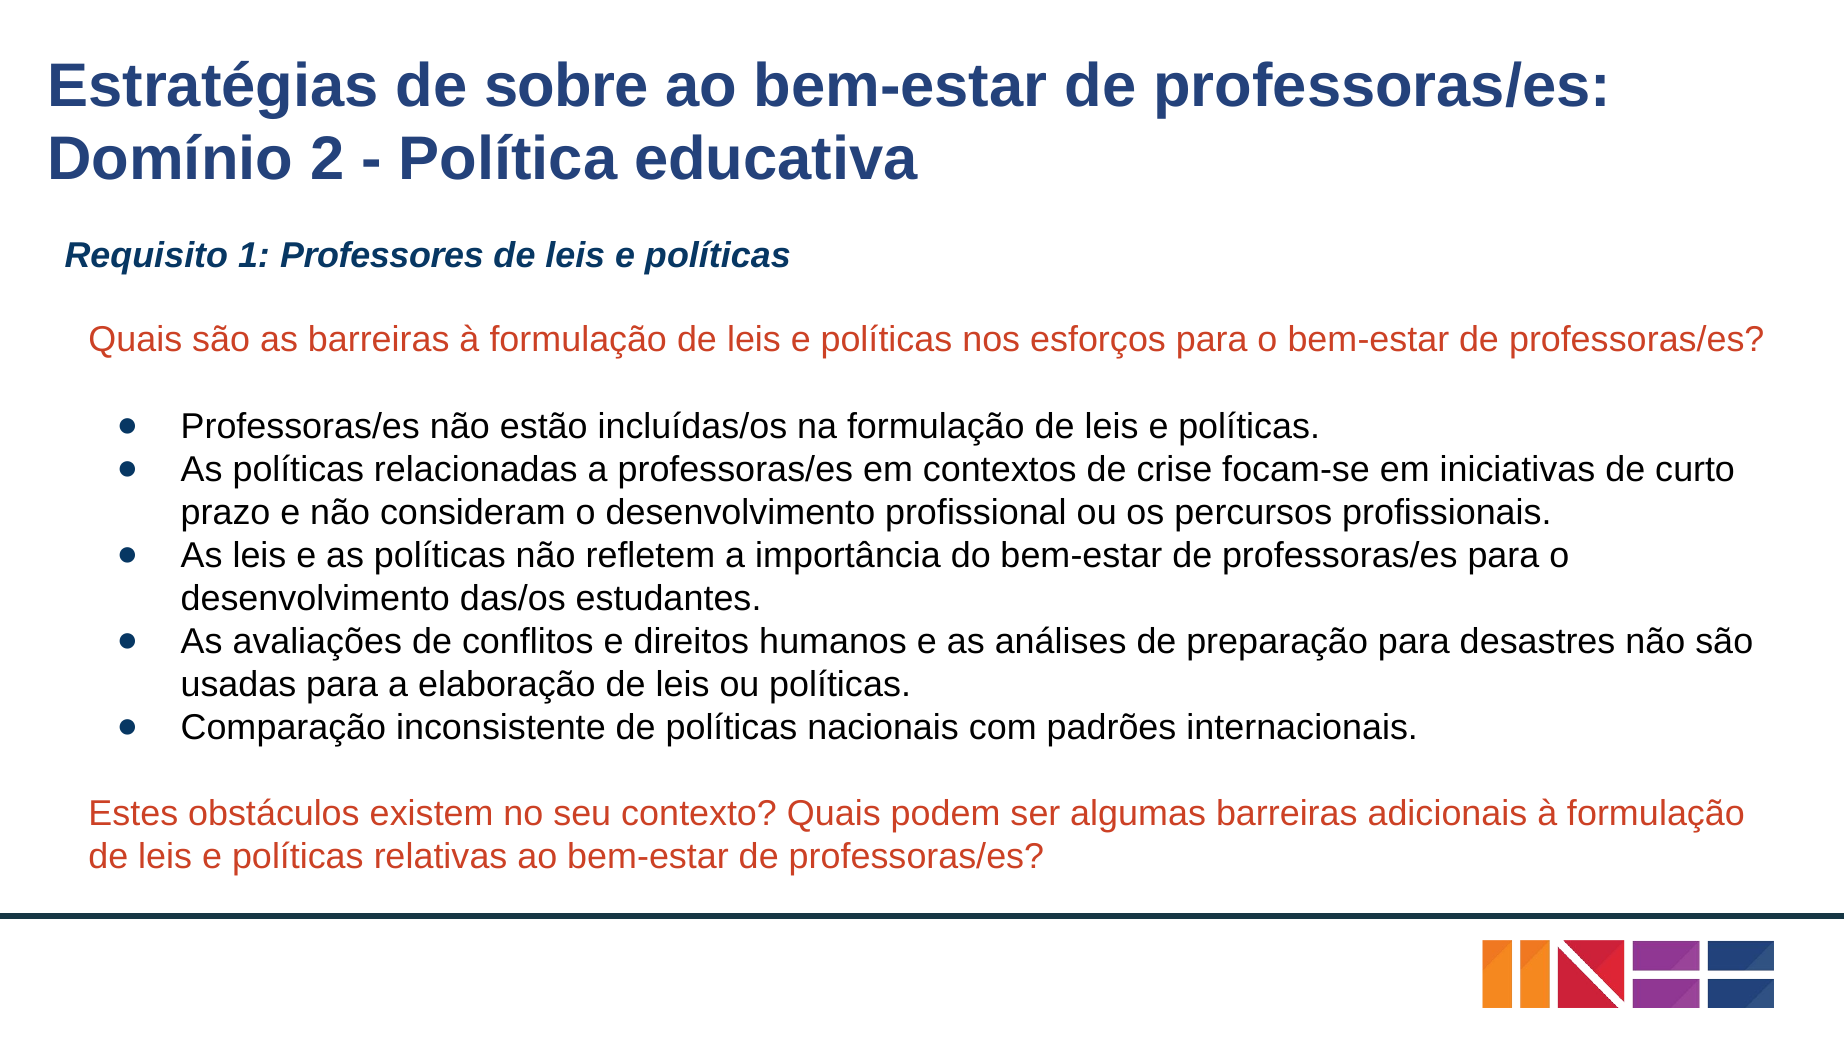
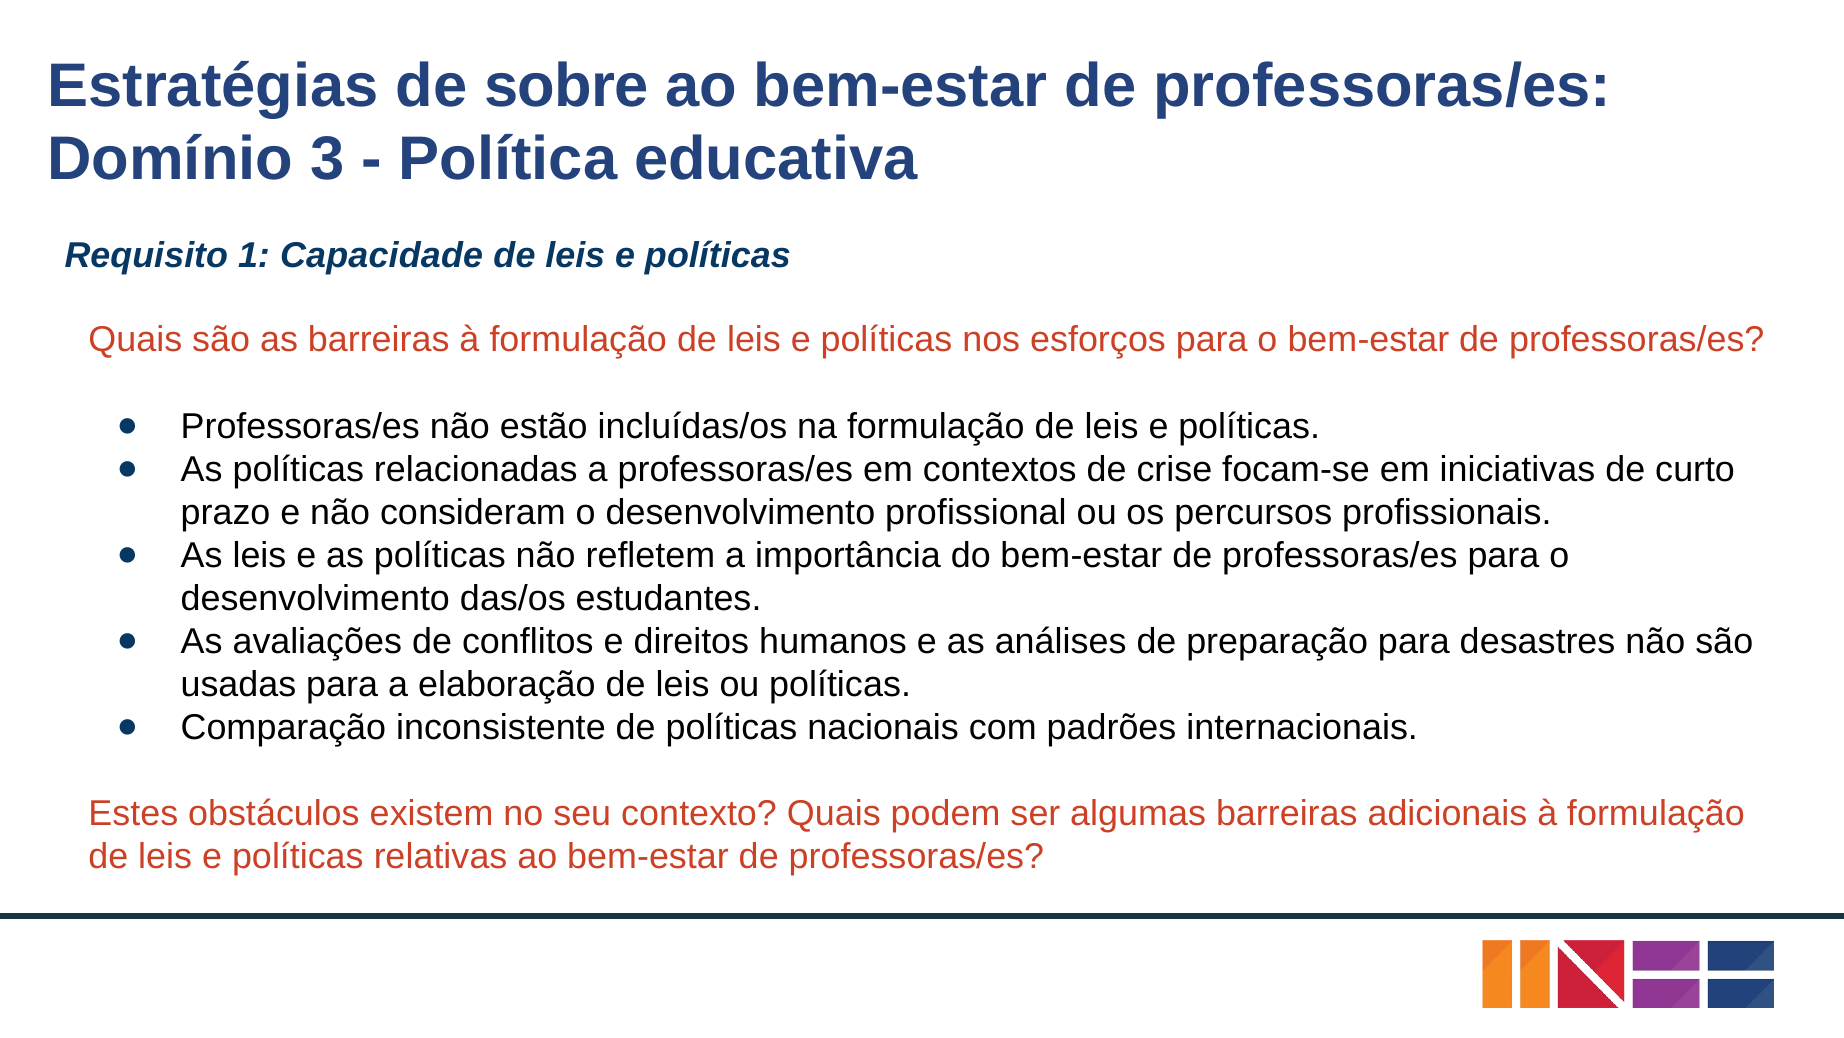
2: 2 -> 3
Professores: Professores -> Capacidade
